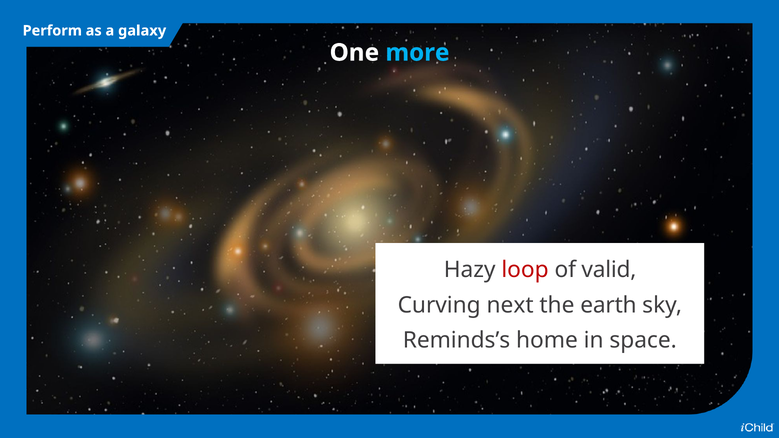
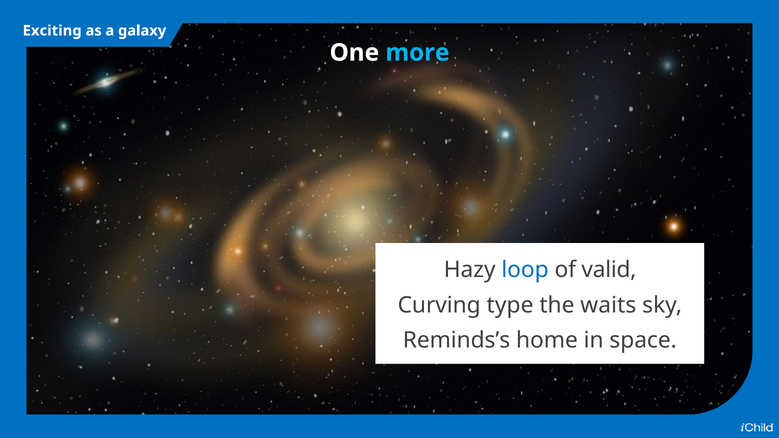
Perform: Perform -> Exciting
loop colour: red -> blue
next: next -> type
earth: earth -> waits
